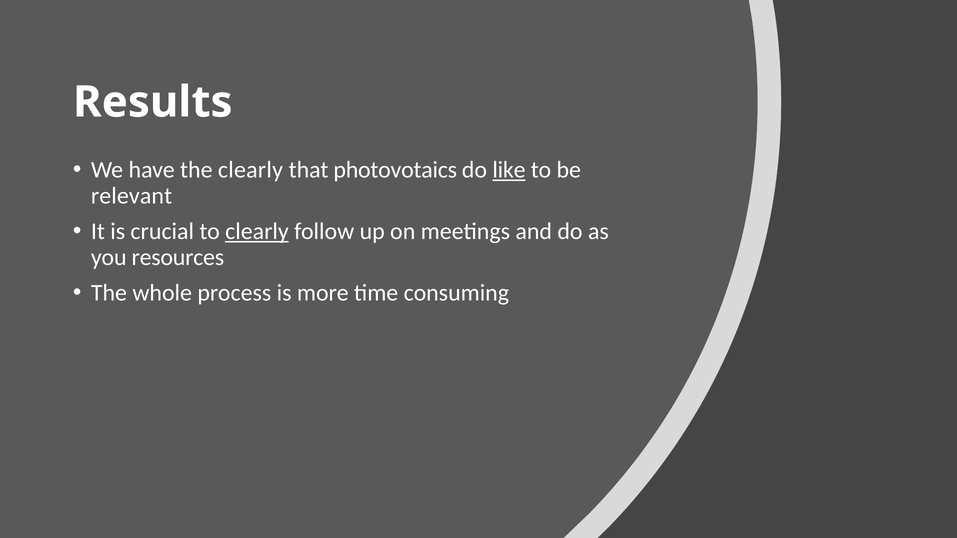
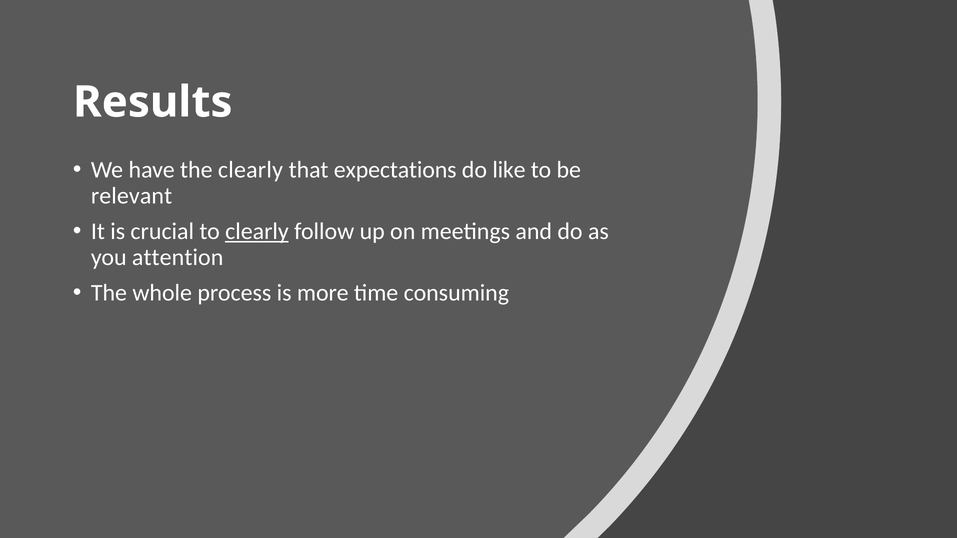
photovotaics: photovotaics -> expectations
like underline: present -> none
resources: resources -> attention
